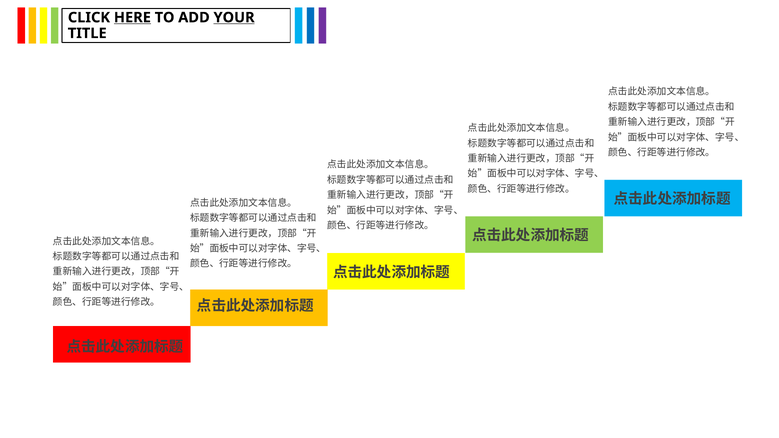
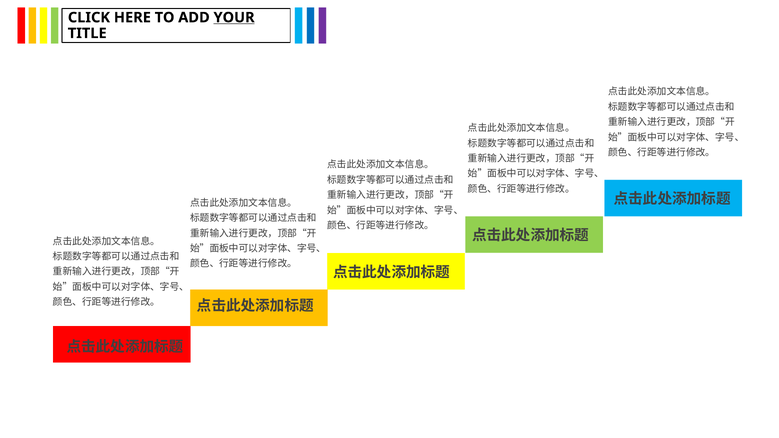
HERE underline: present -> none
